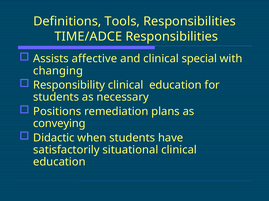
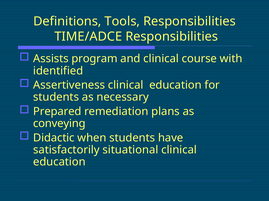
affective: affective -> program
special: special -> course
changing: changing -> identified
Responsibility: Responsibility -> Assertiveness
Positions: Positions -> Prepared
